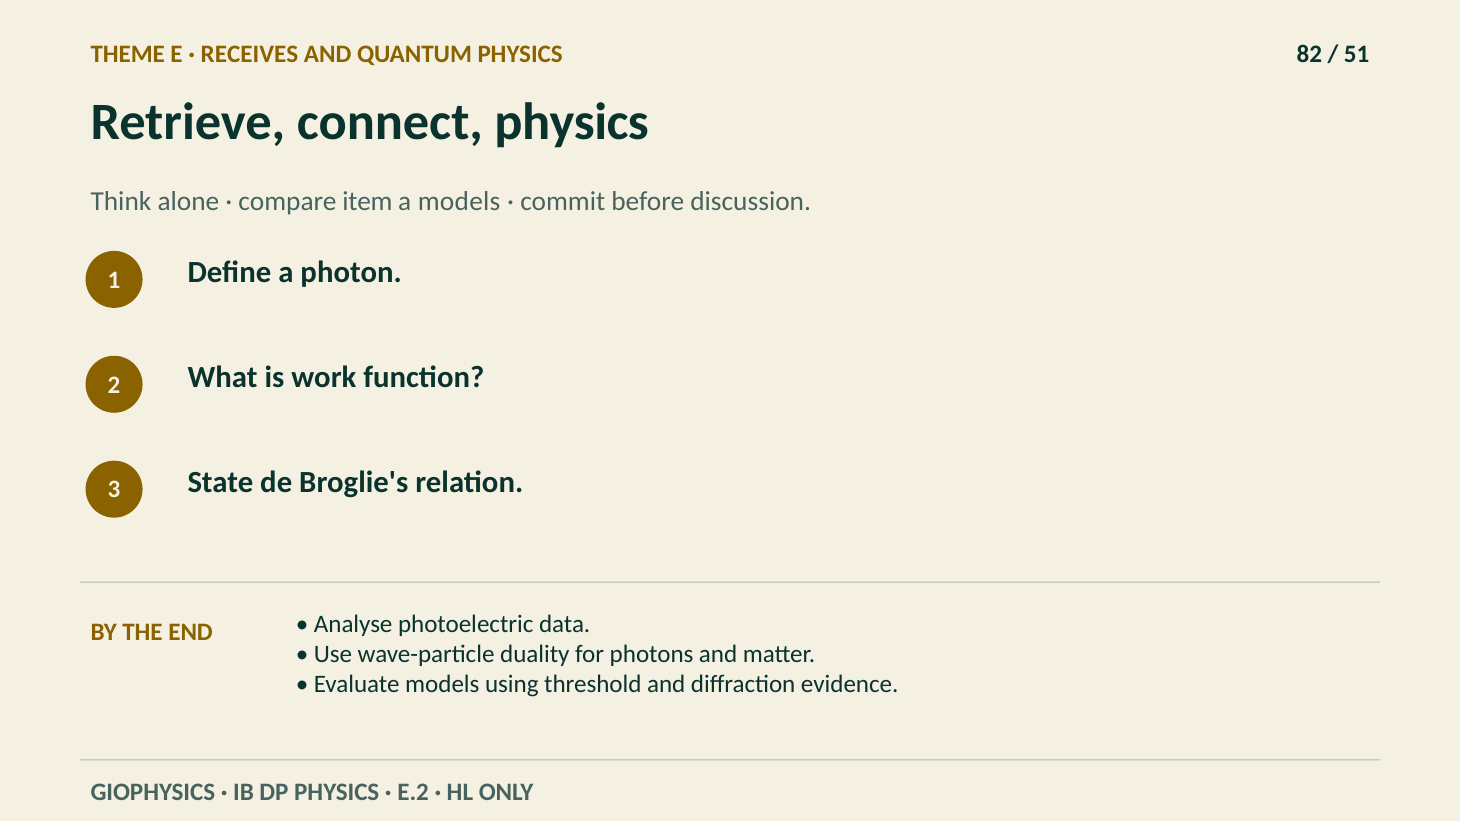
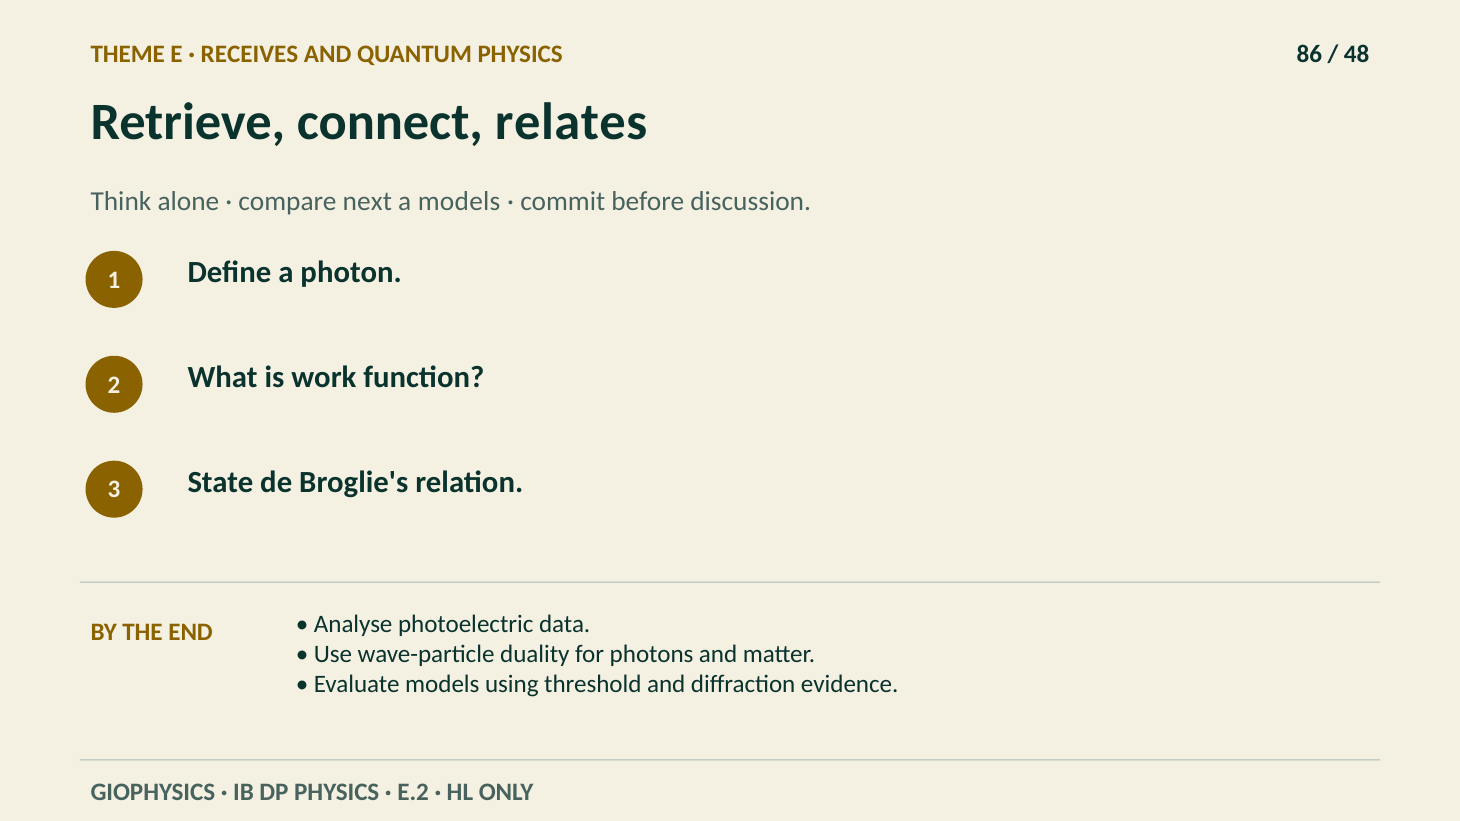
82: 82 -> 86
51: 51 -> 48
connect physics: physics -> relates
item: item -> next
